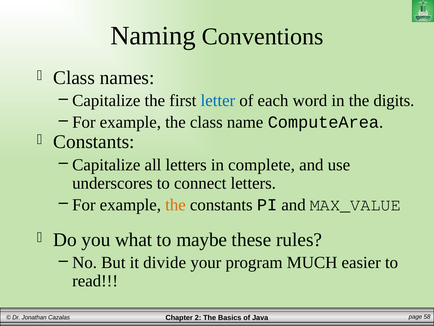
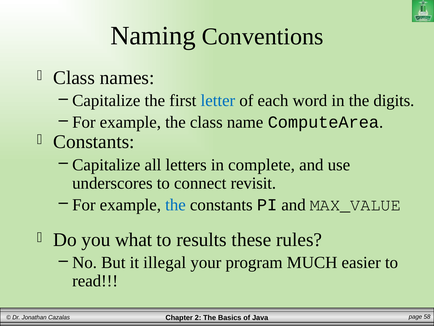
connect letters: letters -> revisit
the at (175, 204) colour: orange -> blue
maybe: maybe -> results
divide: divide -> illegal
